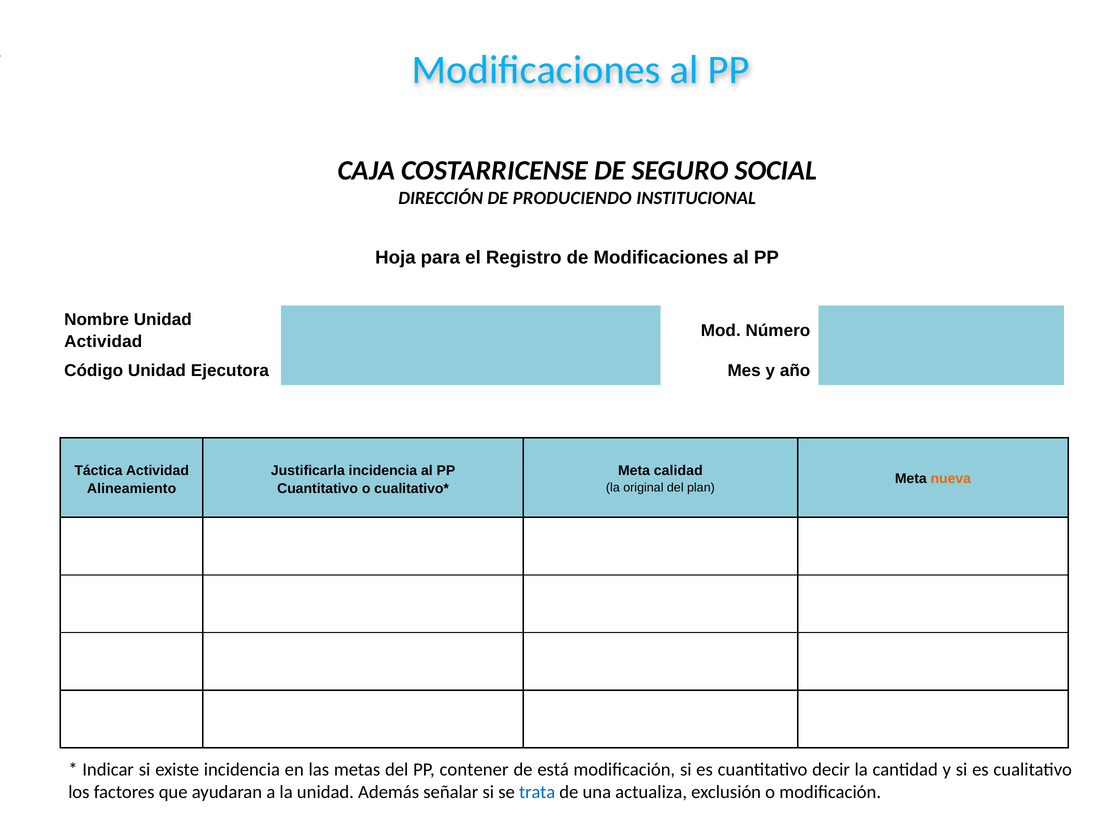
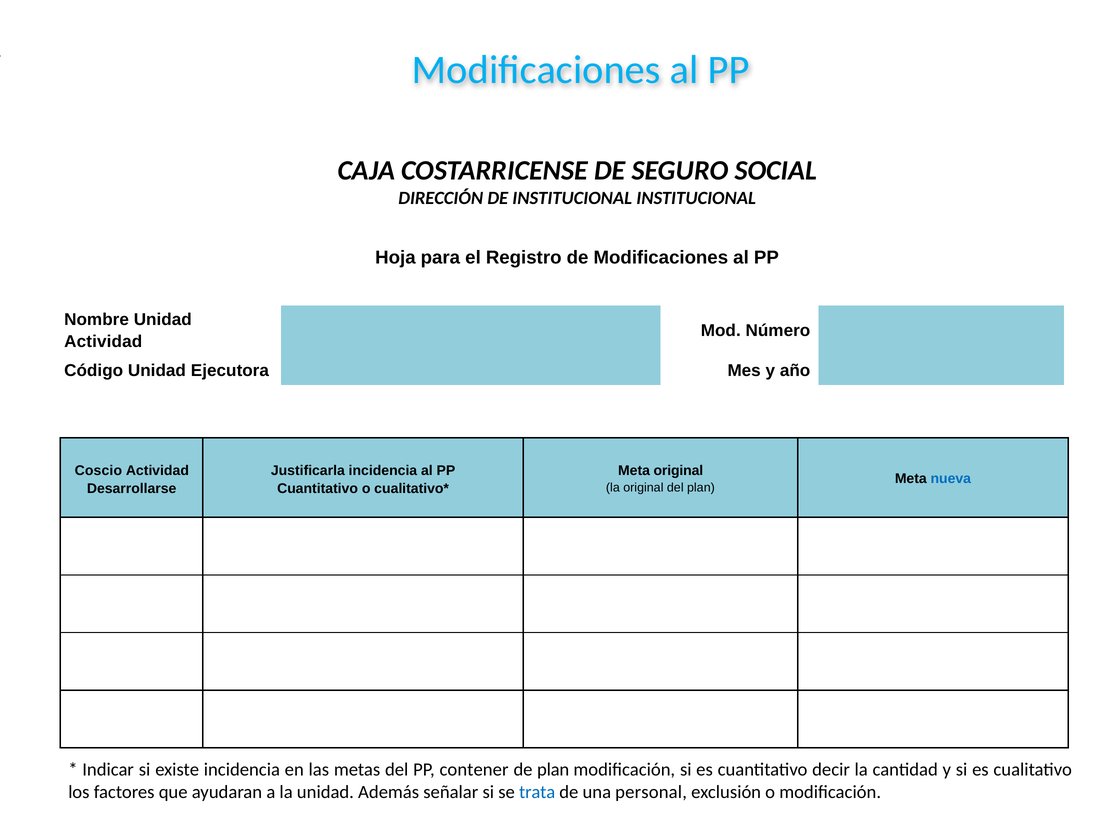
DE PRODUCIENDO: PRODUCIENDO -> INSTITUCIONAL
Táctica: Táctica -> Coscio
Meta calidad: calidad -> original
nueva colour: orange -> blue
Alineamiento: Alineamiento -> Desarrollarse
de está: está -> plan
actualiza: actualiza -> personal
